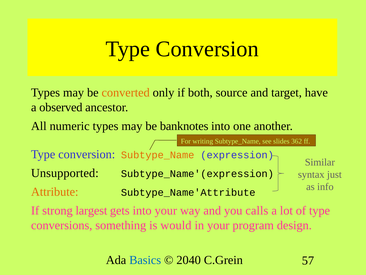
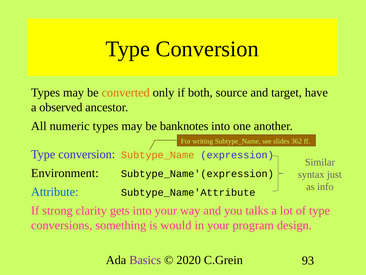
Unsupported: Unsupported -> Environment
Attribute colour: orange -> blue
largest: largest -> clarity
calls: calls -> talks
Basics colour: blue -> purple
2040: 2040 -> 2020
57: 57 -> 93
